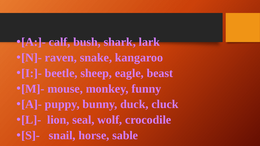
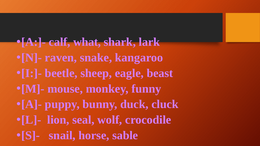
bush: bush -> what
